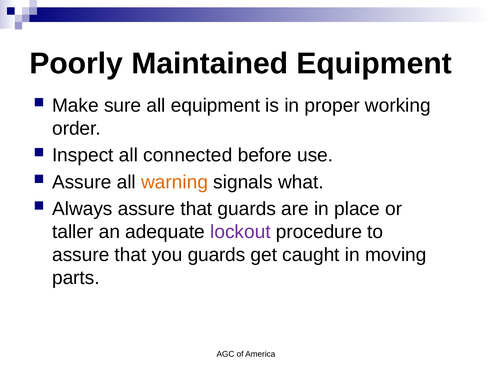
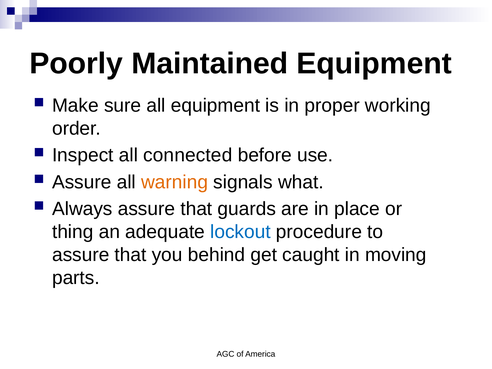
taller: taller -> thing
lockout colour: purple -> blue
you guards: guards -> behind
